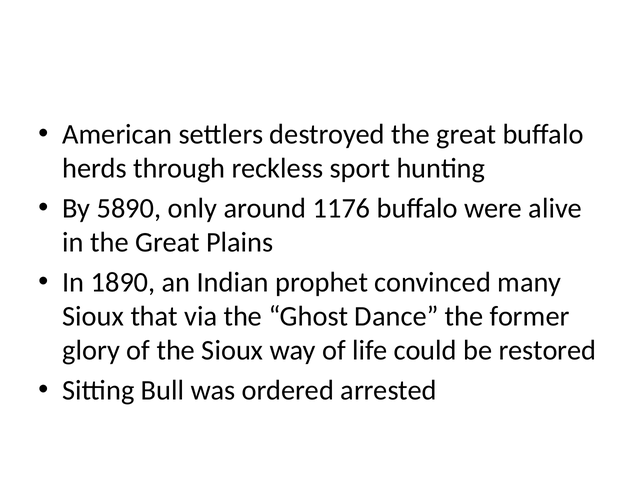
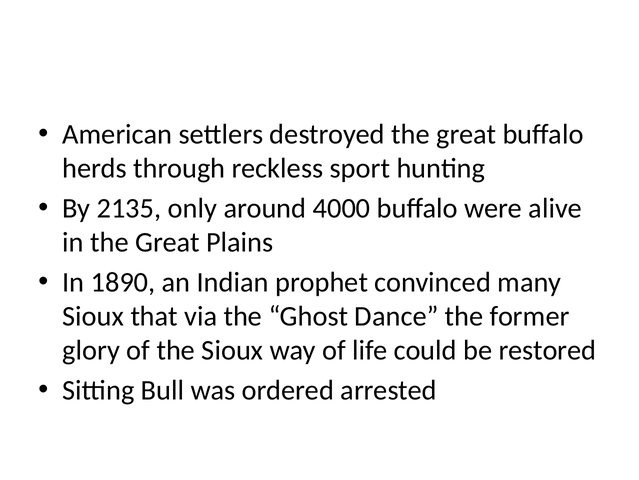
5890: 5890 -> 2135
1176: 1176 -> 4000
